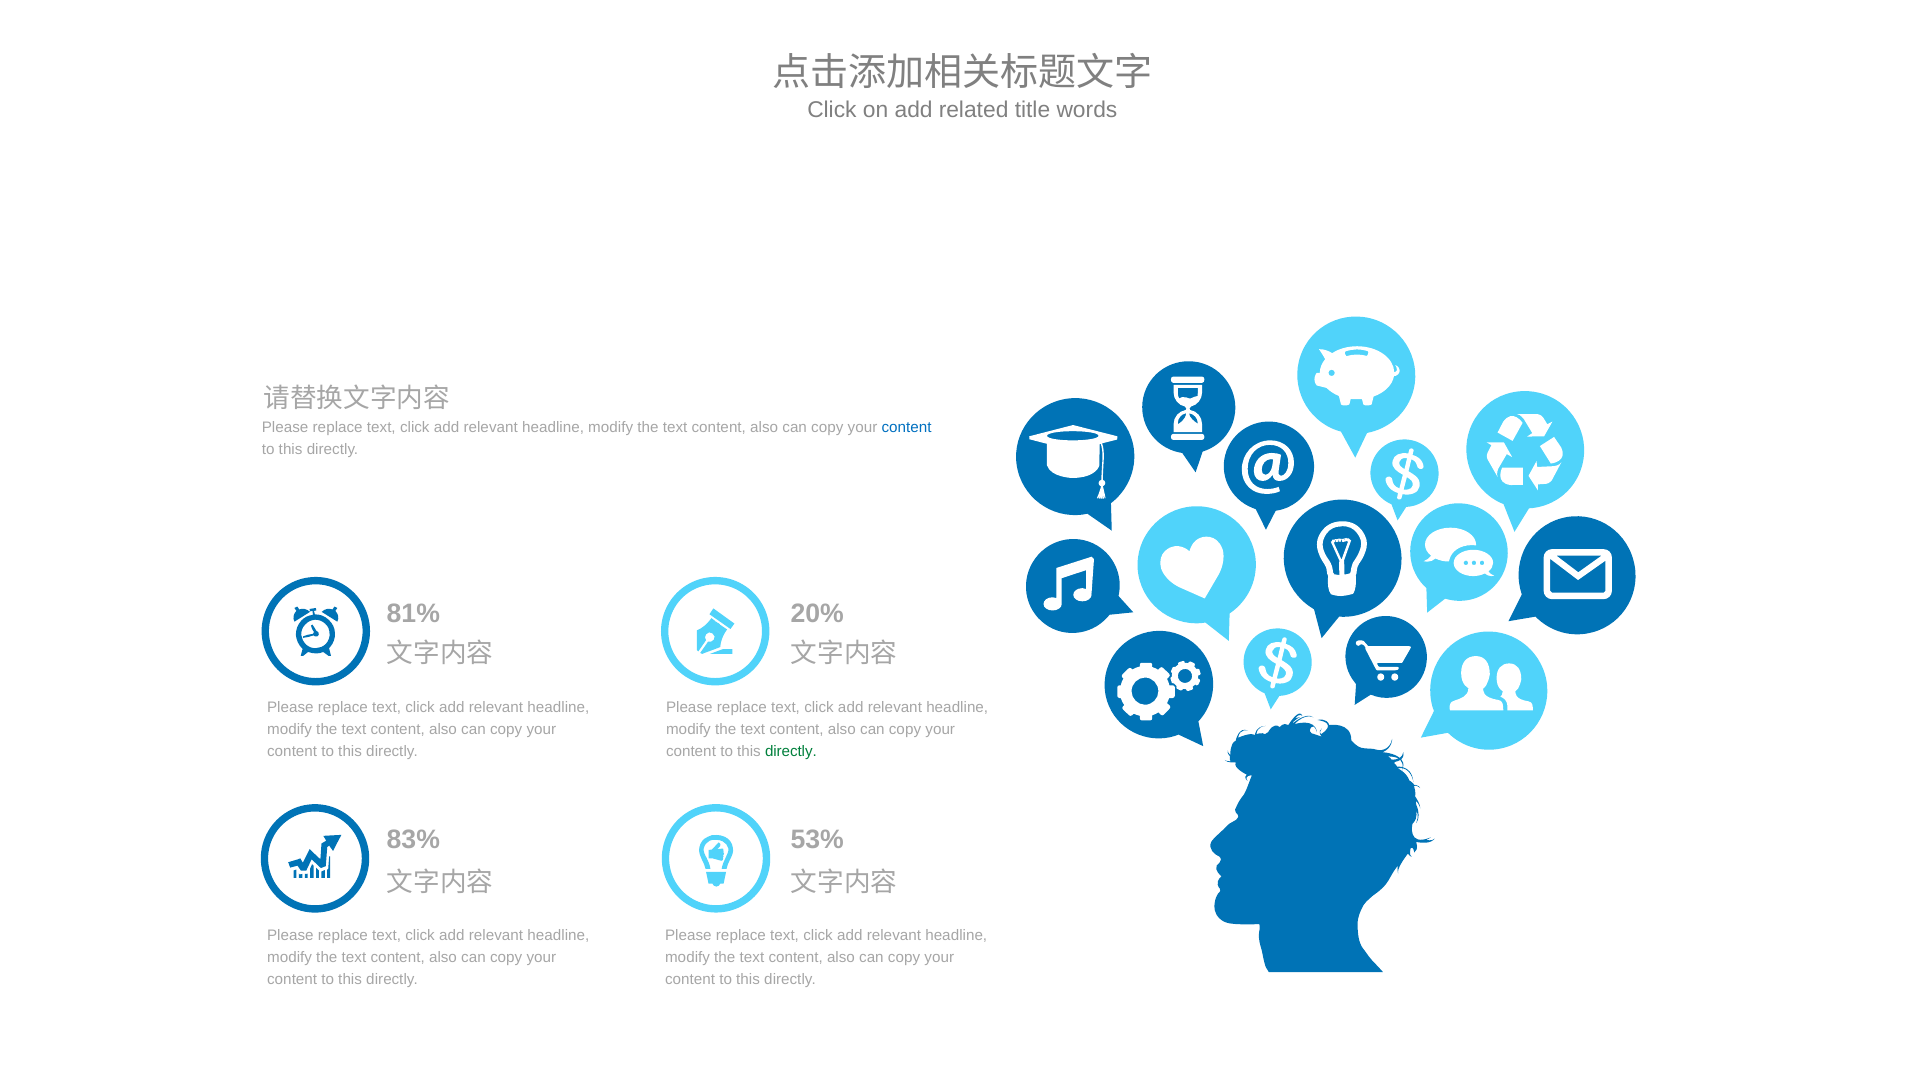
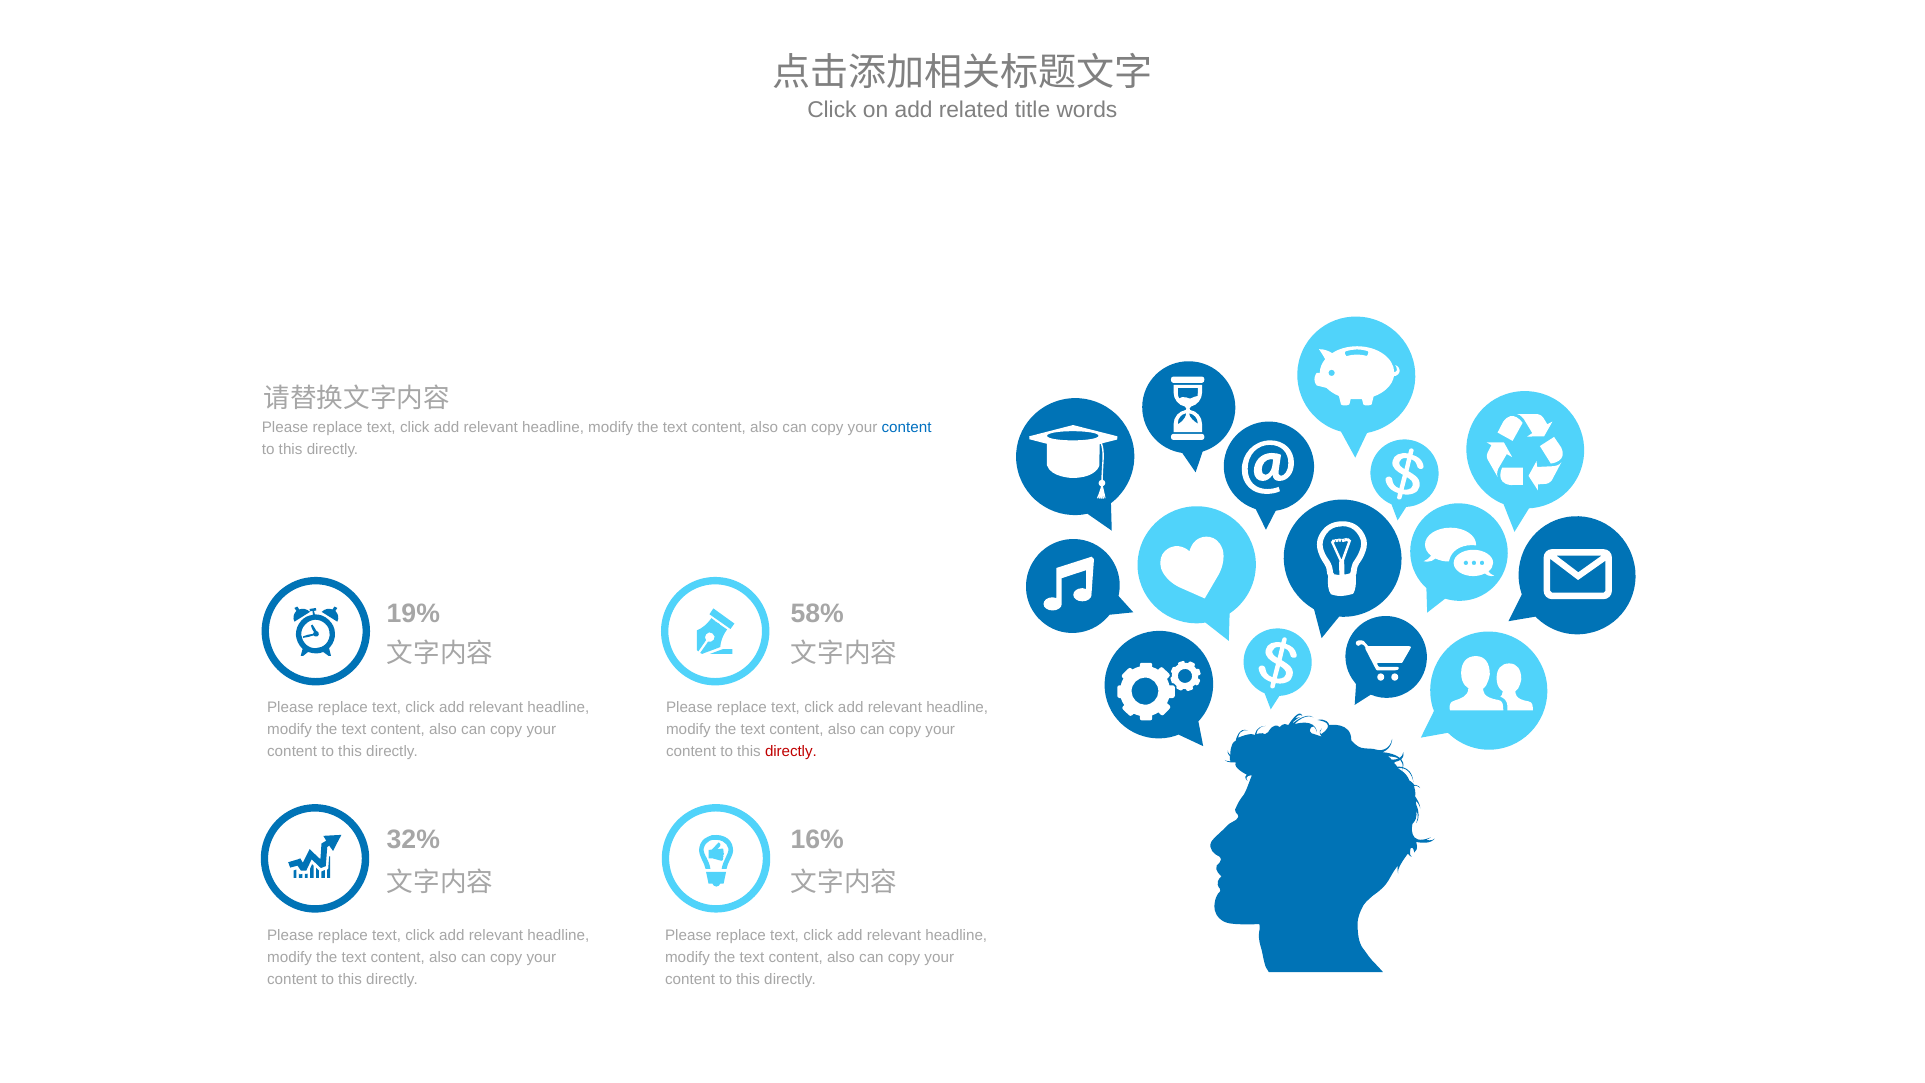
81%: 81% -> 19%
20%: 20% -> 58%
directly at (791, 751) colour: green -> red
83%: 83% -> 32%
53%: 53% -> 16%
